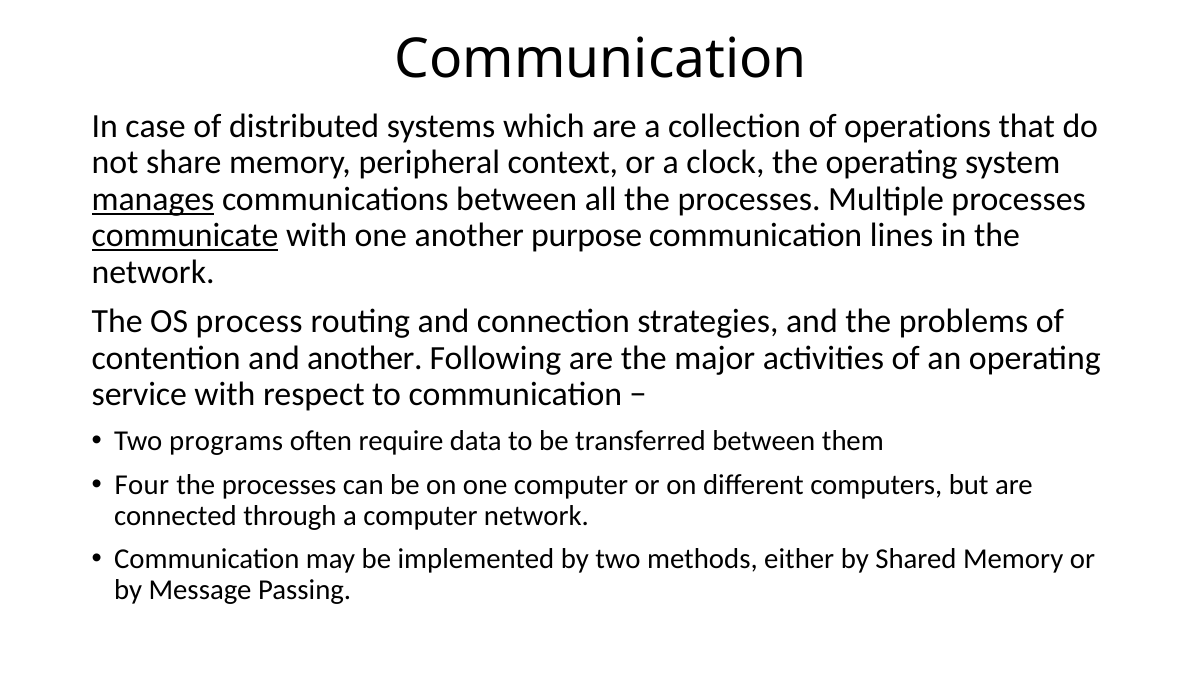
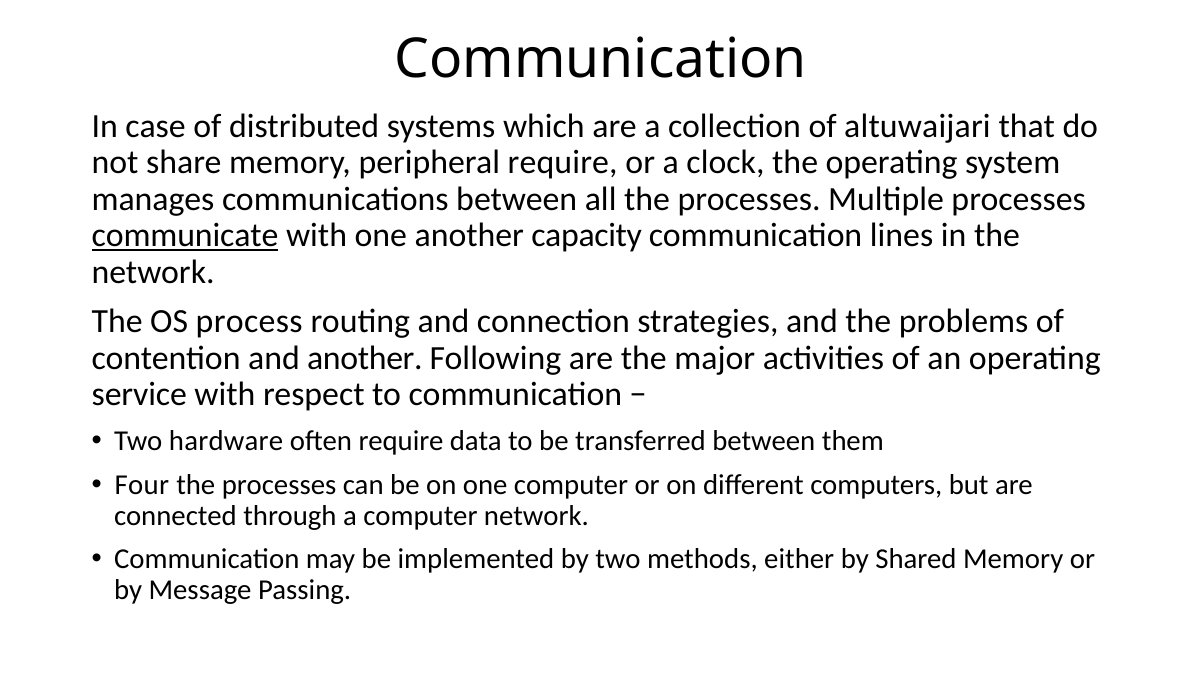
operations: operations -> altuwaijari
peripheral context: context -> require
manages underline: present -> none
purpose: purpose -> capacity
programs: programs -> hardware
